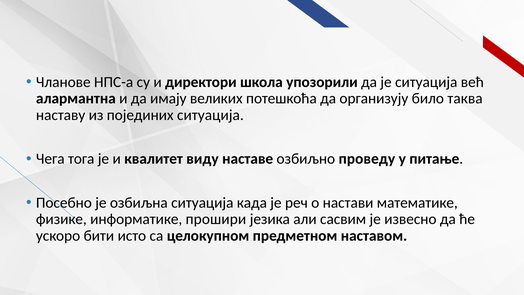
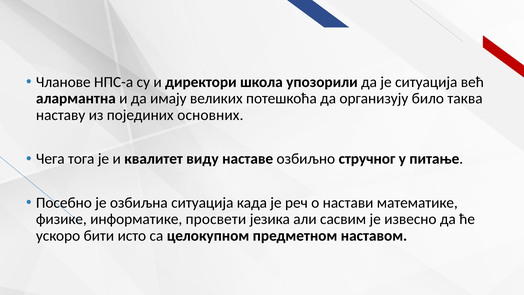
појединих ситуација: ситуација -> основних
проведу: проведу -> стручног
прошири: прошири -> просвети
